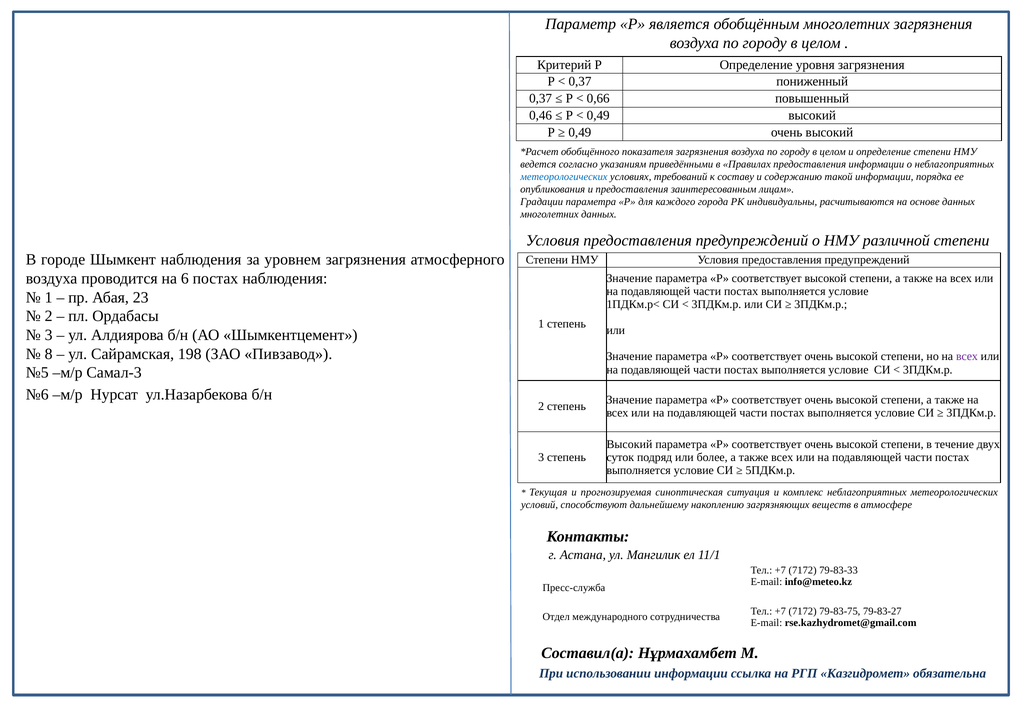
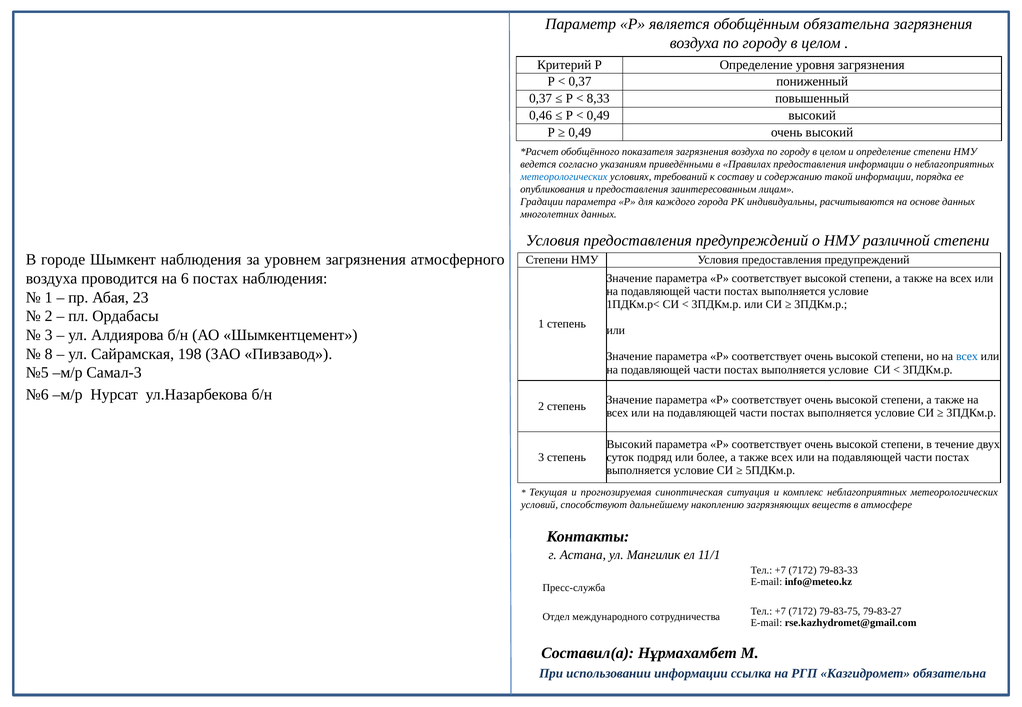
обобщённым многолетних: многолетних -> обязательна
0,66: 0,66 -> 8,33
всех at (967, 357) colour: purple -> blue
